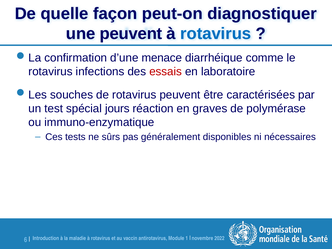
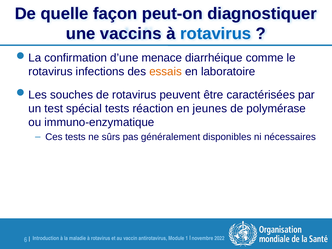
une peuvent: peuvent -> vaccins
essais colour: red -> orange
spécial jours: jours -> tests
graves: graves -> jeunes
